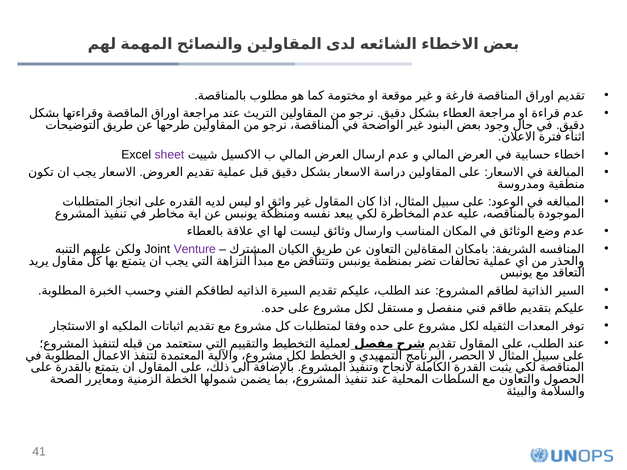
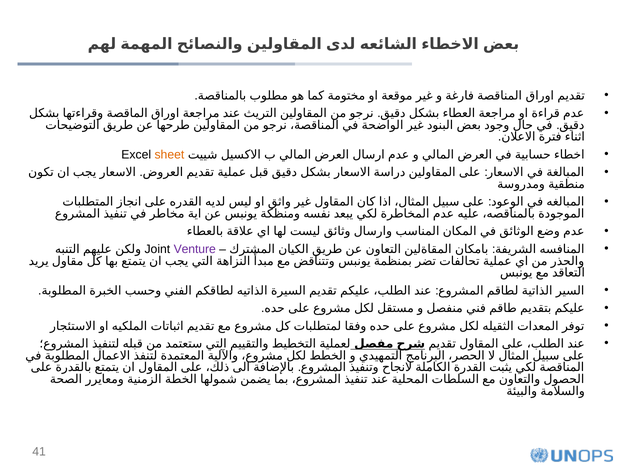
sheet colour: purple -> orange
